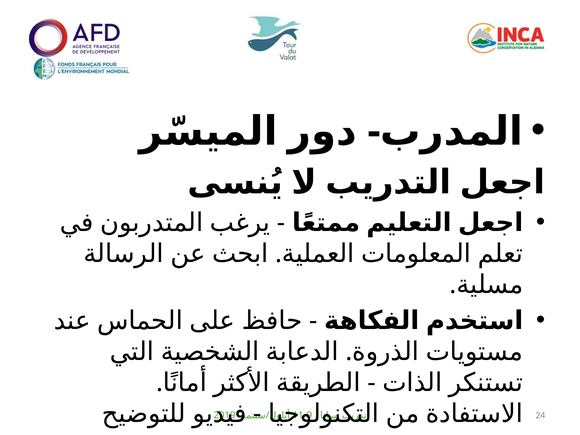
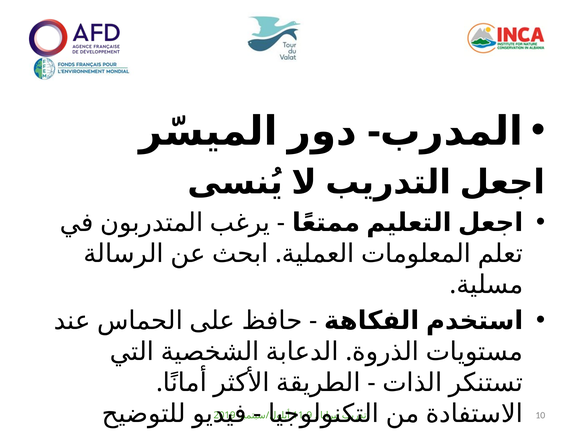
24: 24 -> 10
